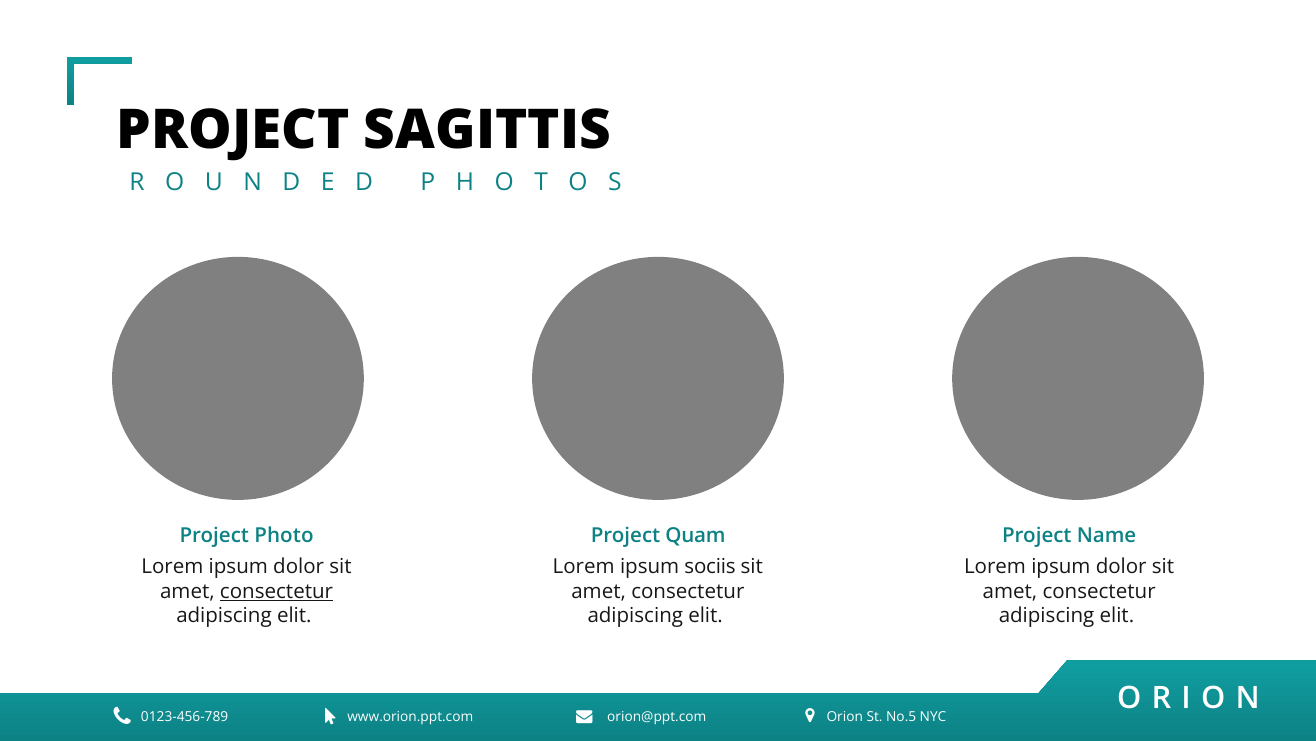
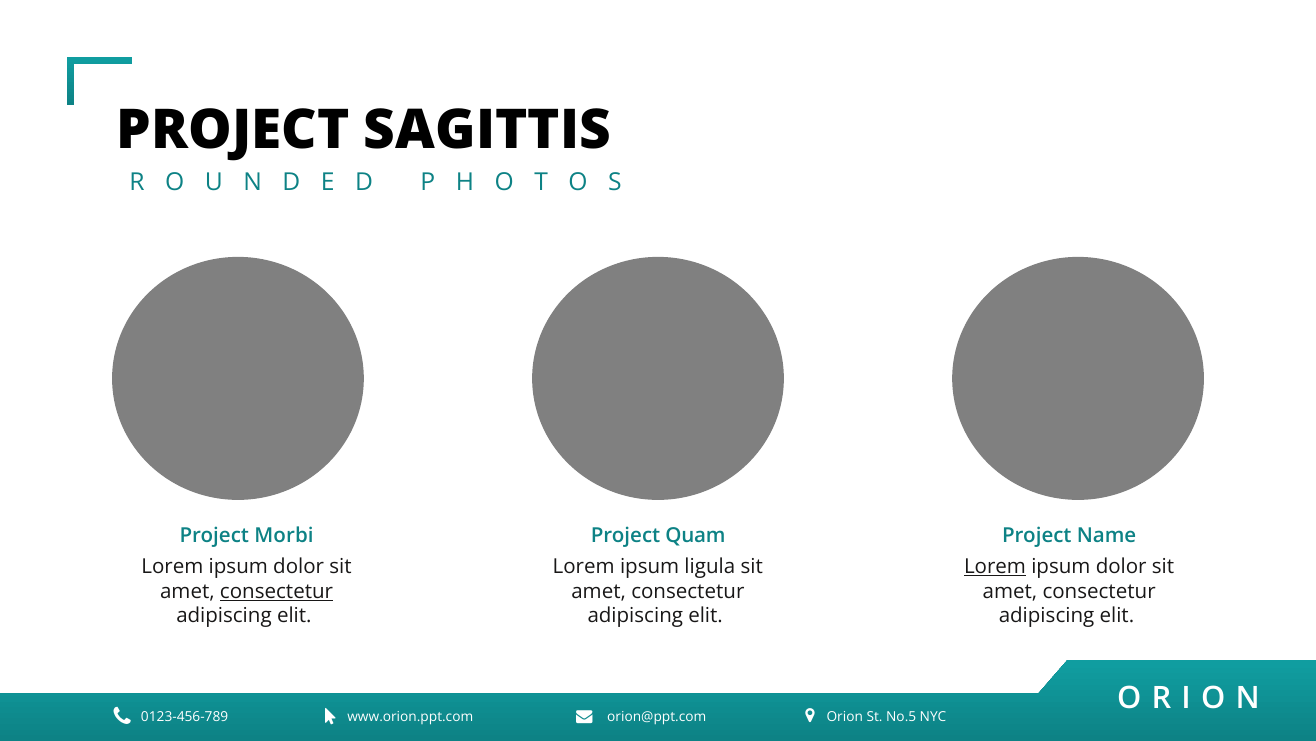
Photo: Photo -> Morbi
sociis: sociis -> ligula
Lorem at (995, 566) underline: none -> present
